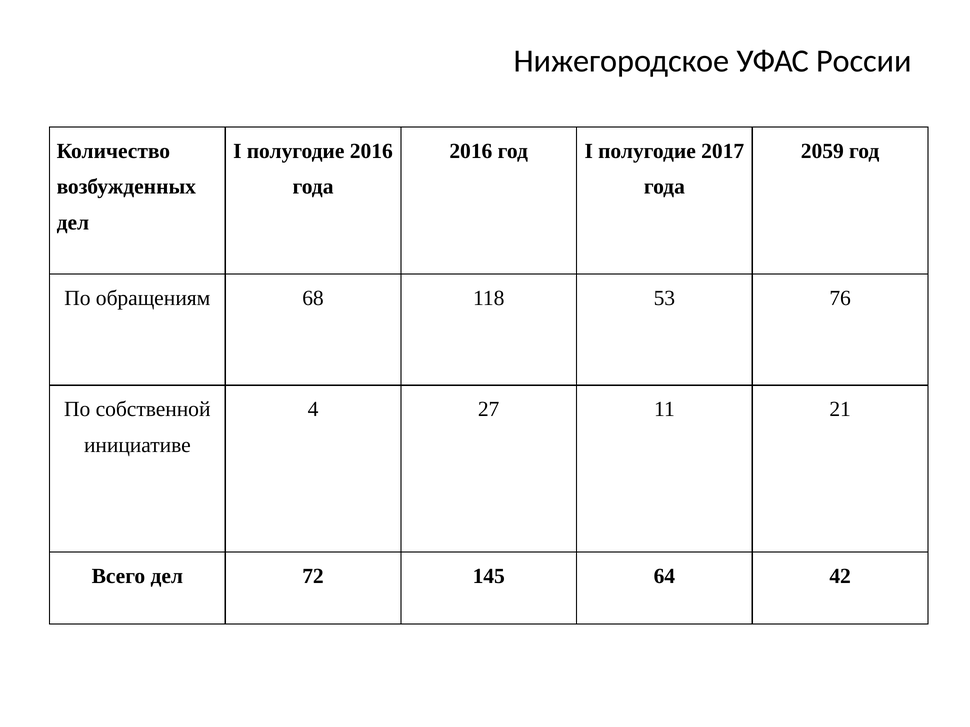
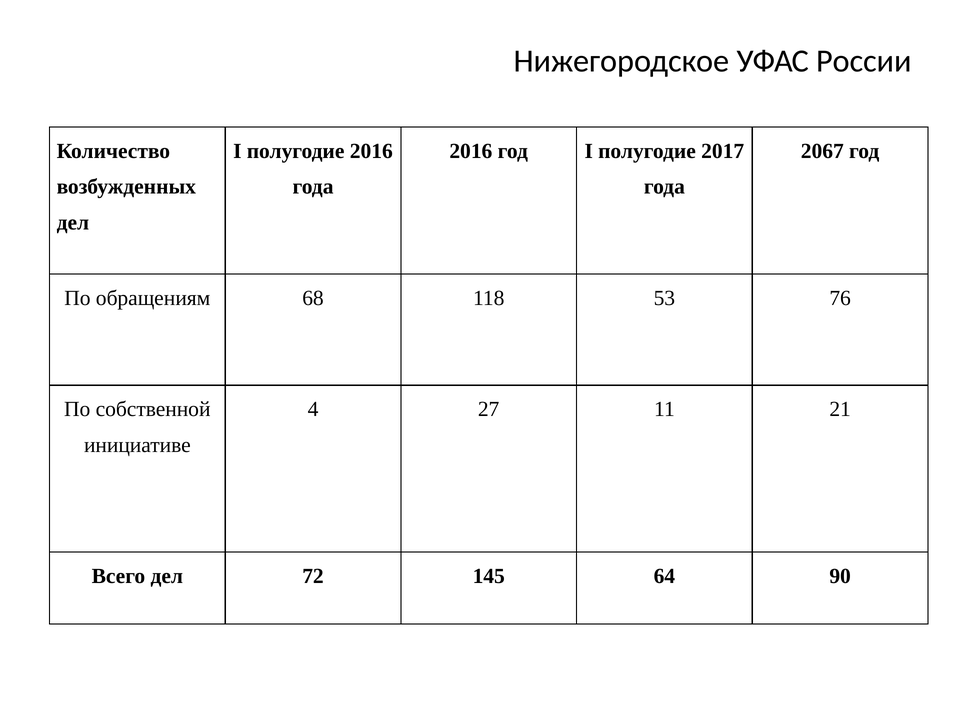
2059: 2059 -> 2067
42: 42 -> 90
